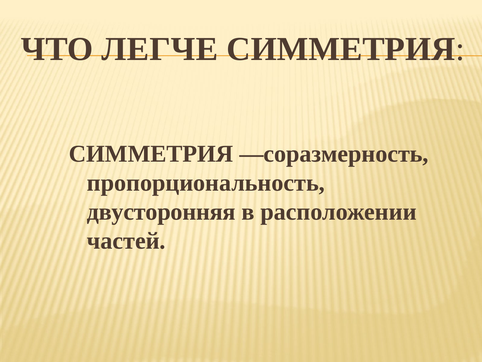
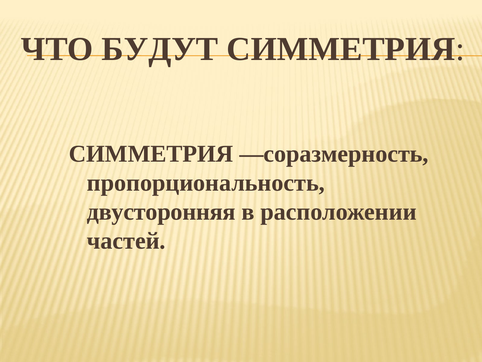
ЛЕГЧЕ: ЛЕГЧЕ -> БУДУТ
